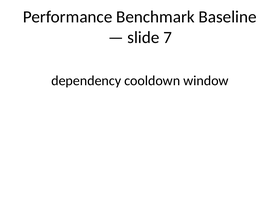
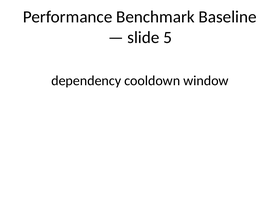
7: 7 -> 5
